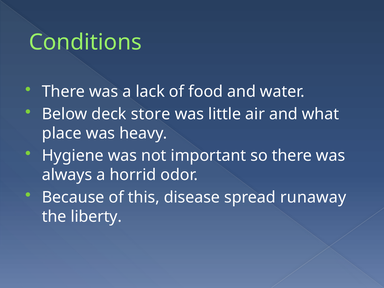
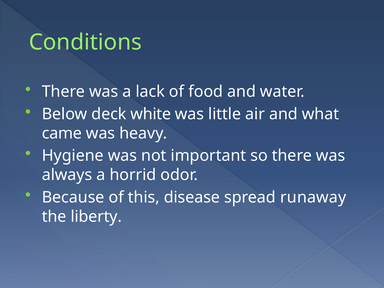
store: store -> white
place: place -> came
